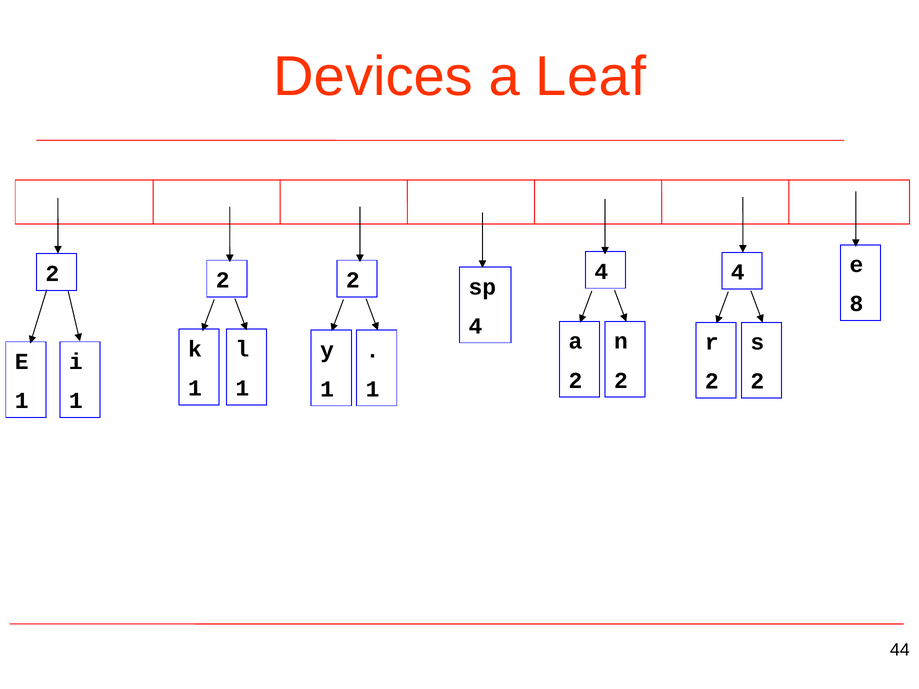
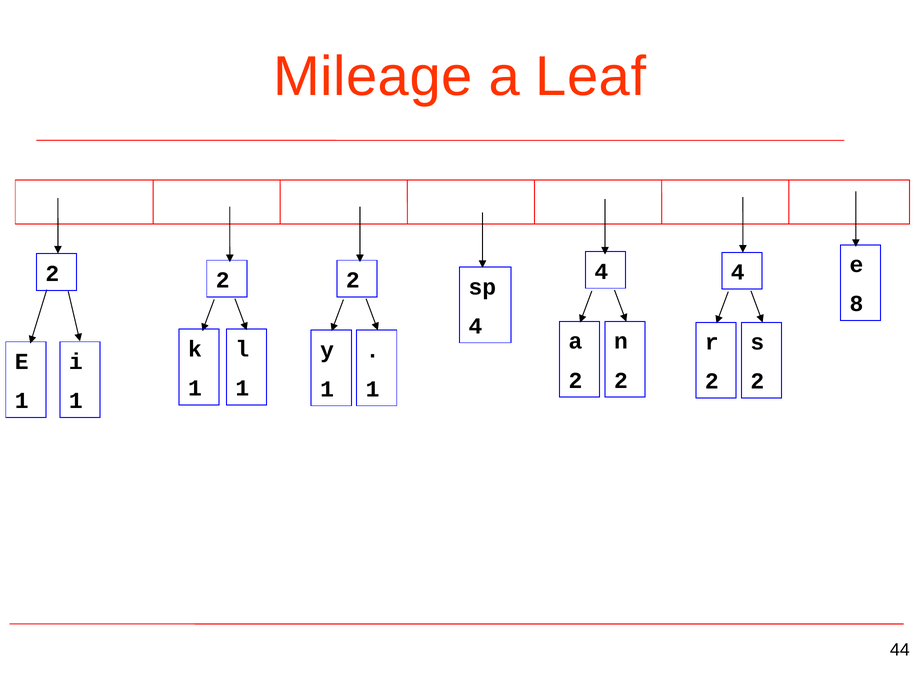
Devices: Devices -> Mileage
